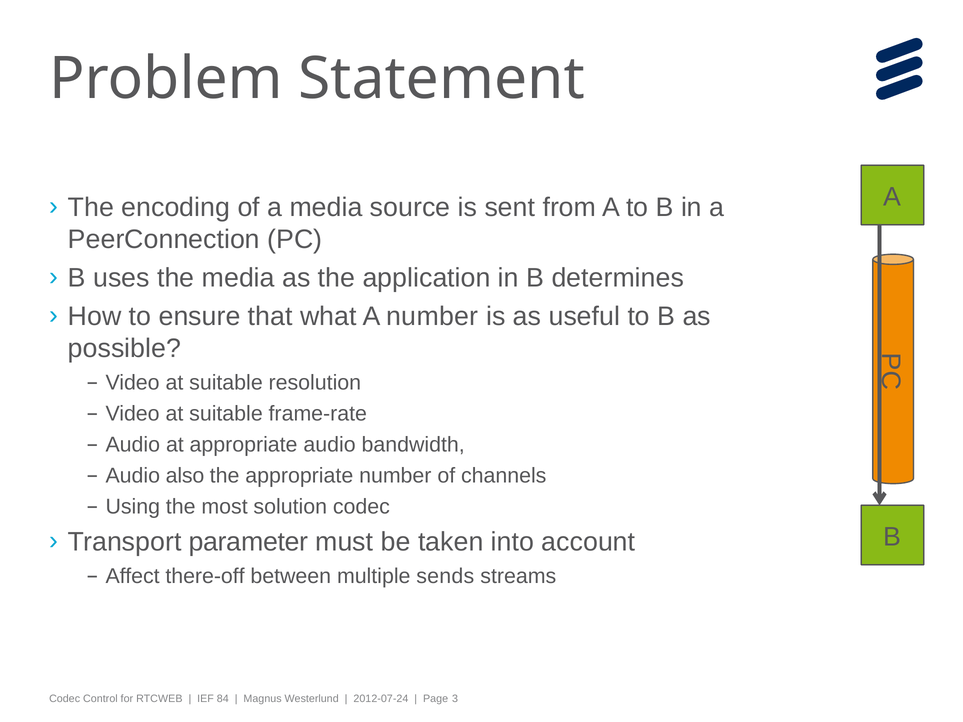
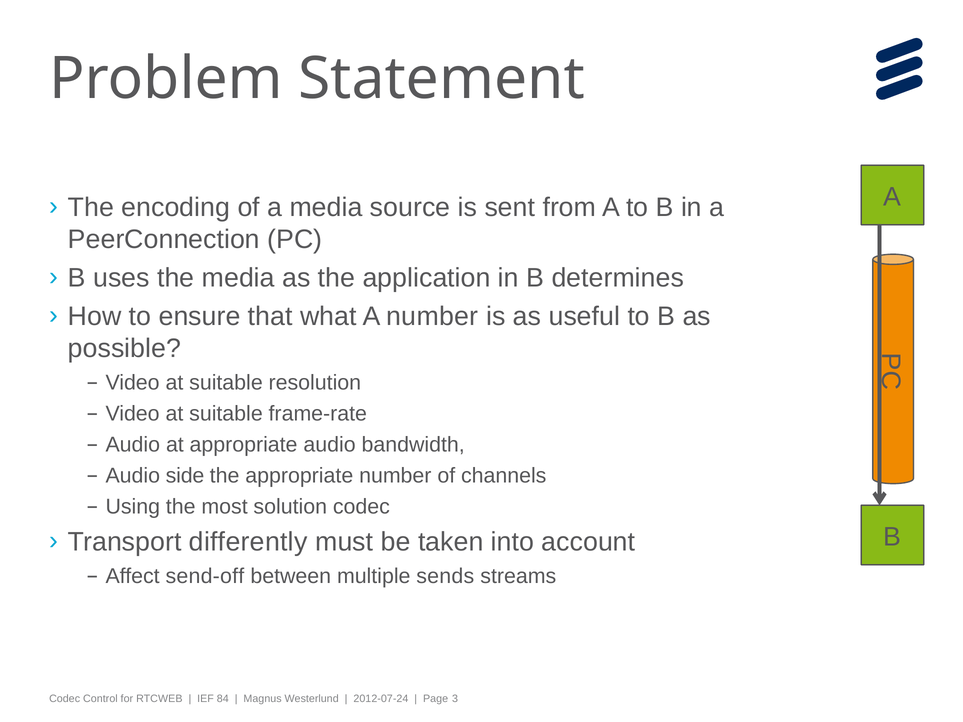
also: also -> side
parameter: parameter -> differently
there-off: there-off -> send-off
